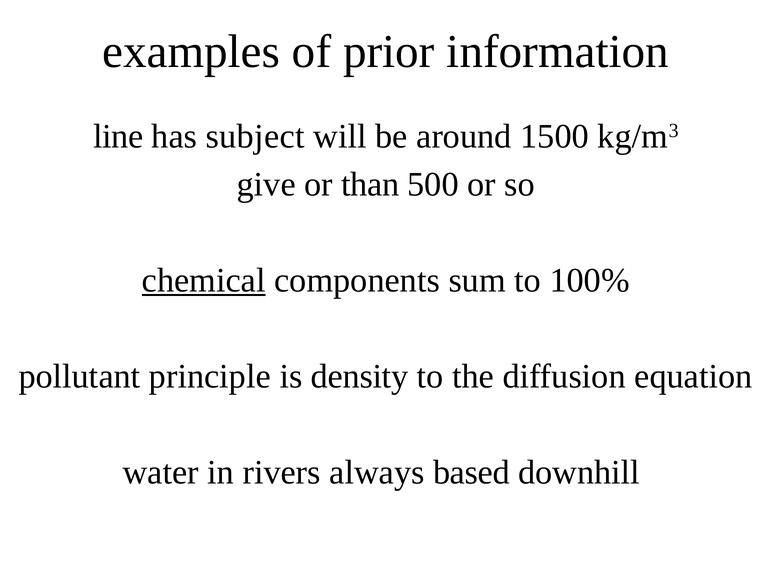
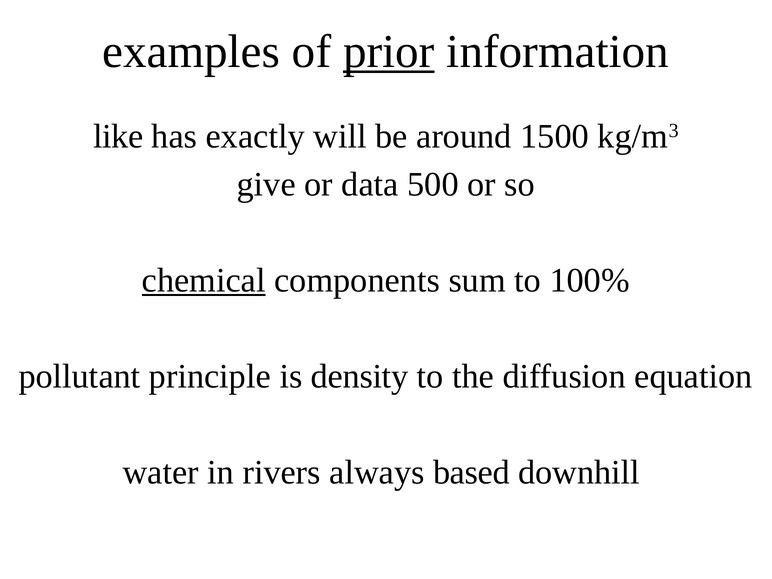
prior underline: none -> present
line: line -> like
subject: subject -> exactly
than: than -> data
